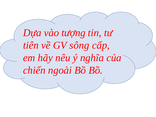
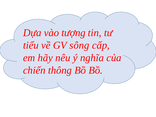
tiên: tiên -> tiểu
ngoài: ngoài -> thông
